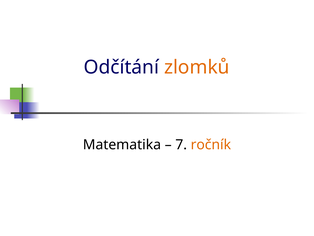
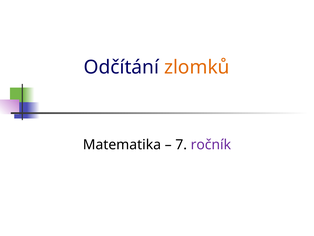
ročník colour: orange -> purple
